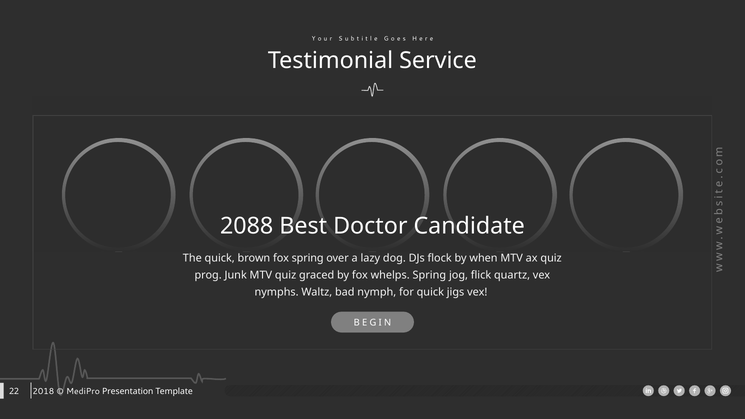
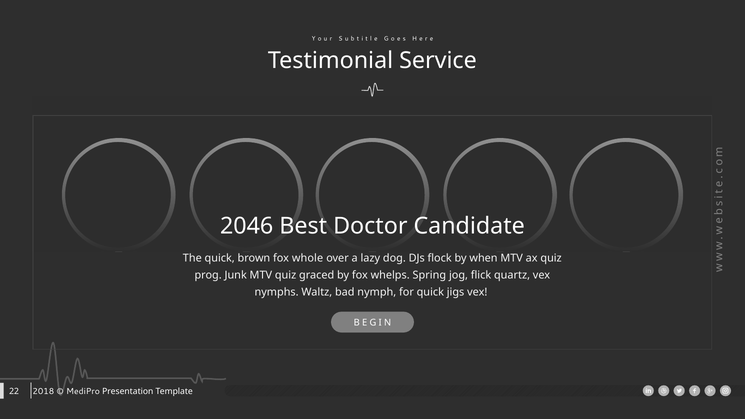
2088: 2088 -> 2046
fox spring: spring -> whole
